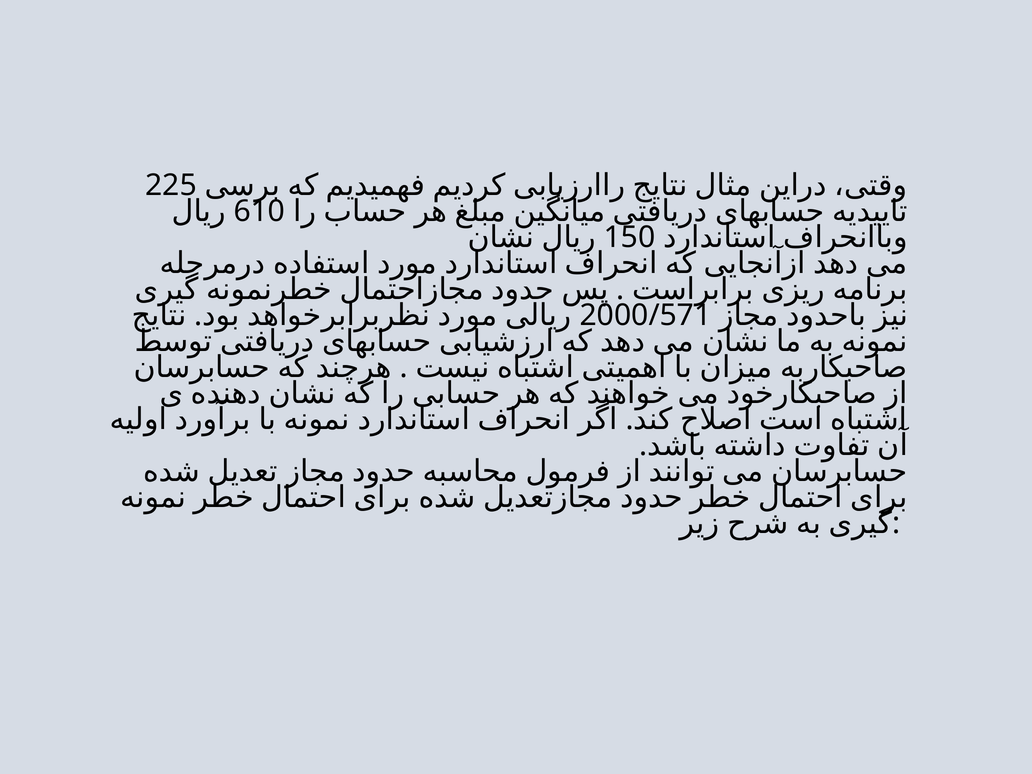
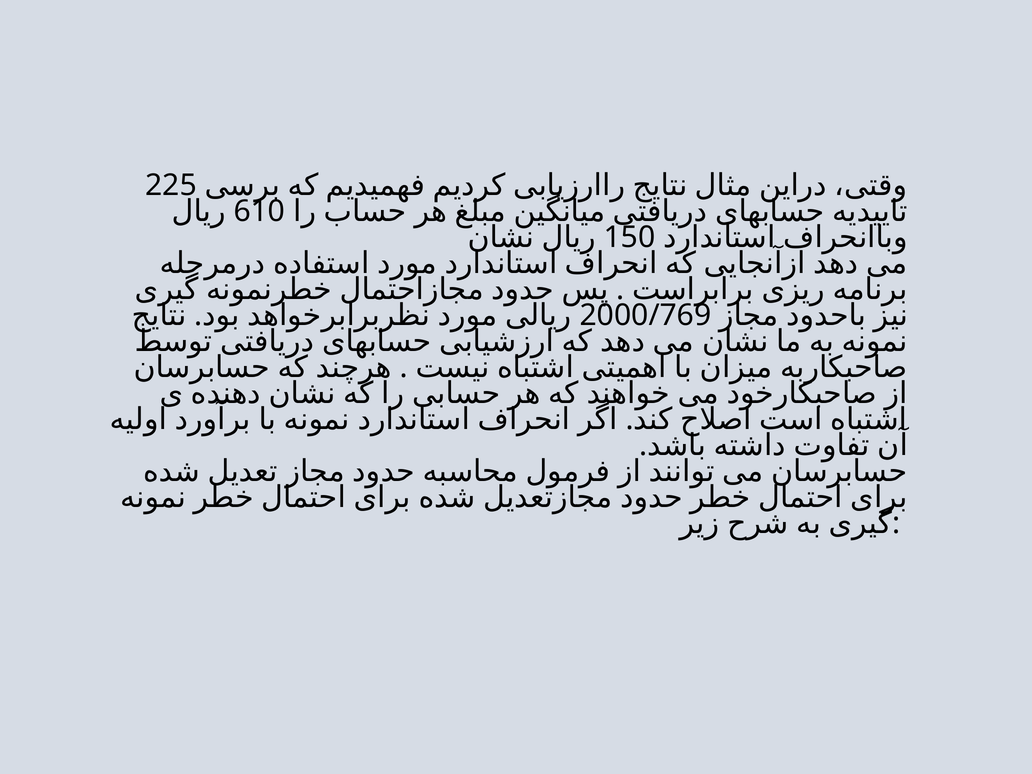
2000/571: 2000/571 -> 2000/769
